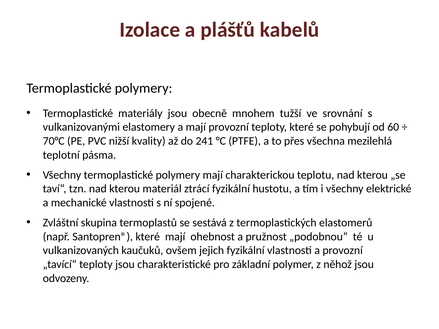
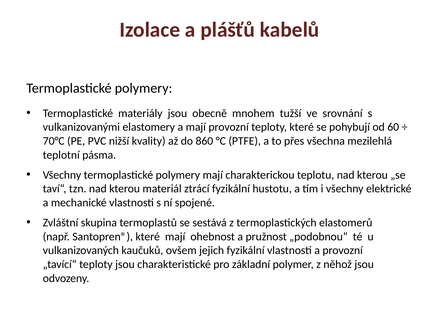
241: 241 -> 860
